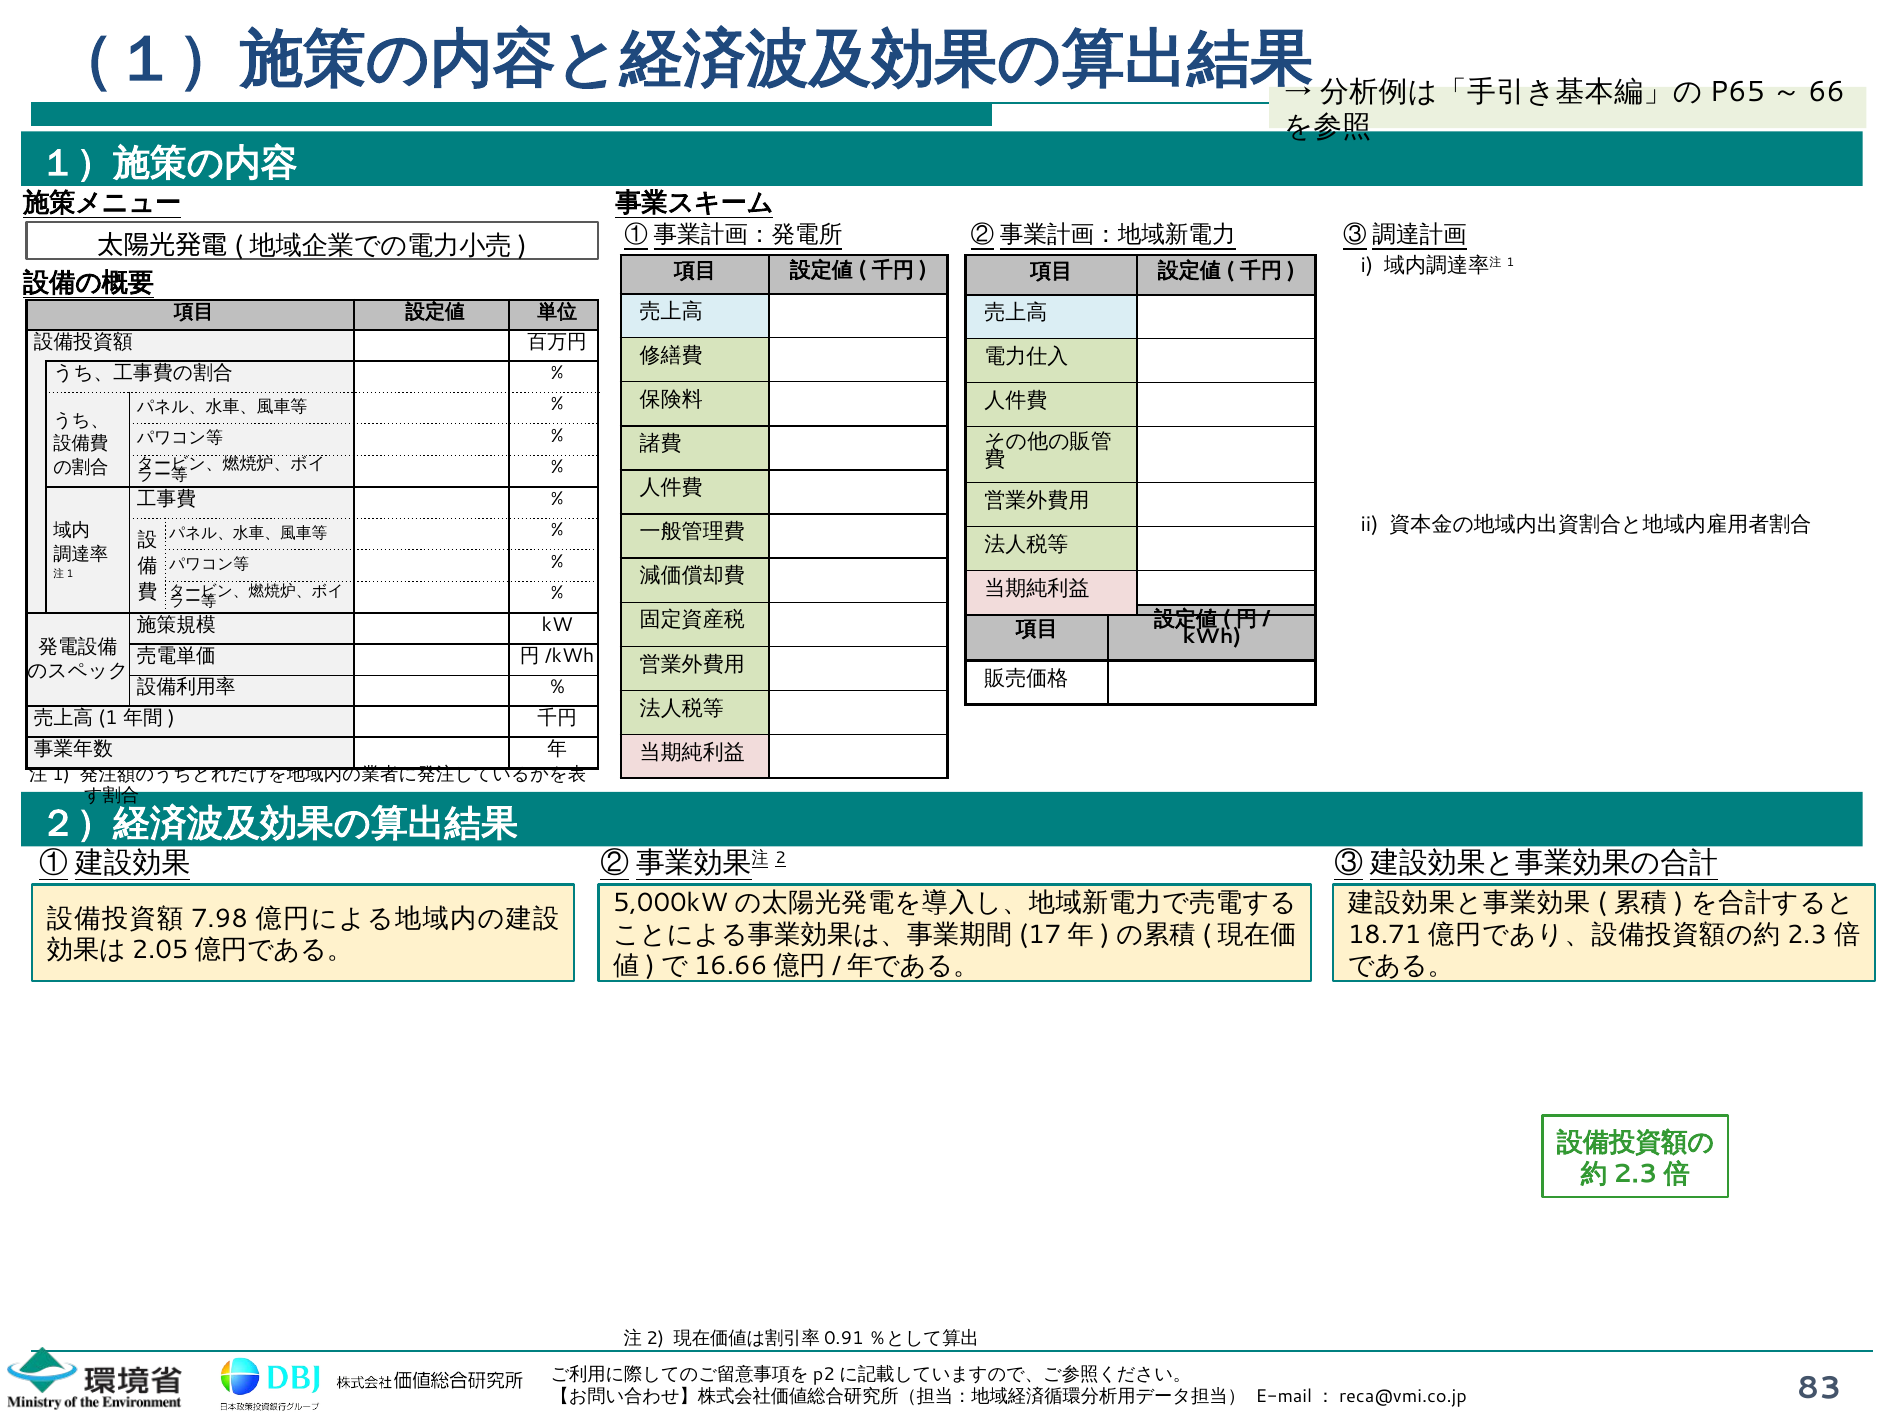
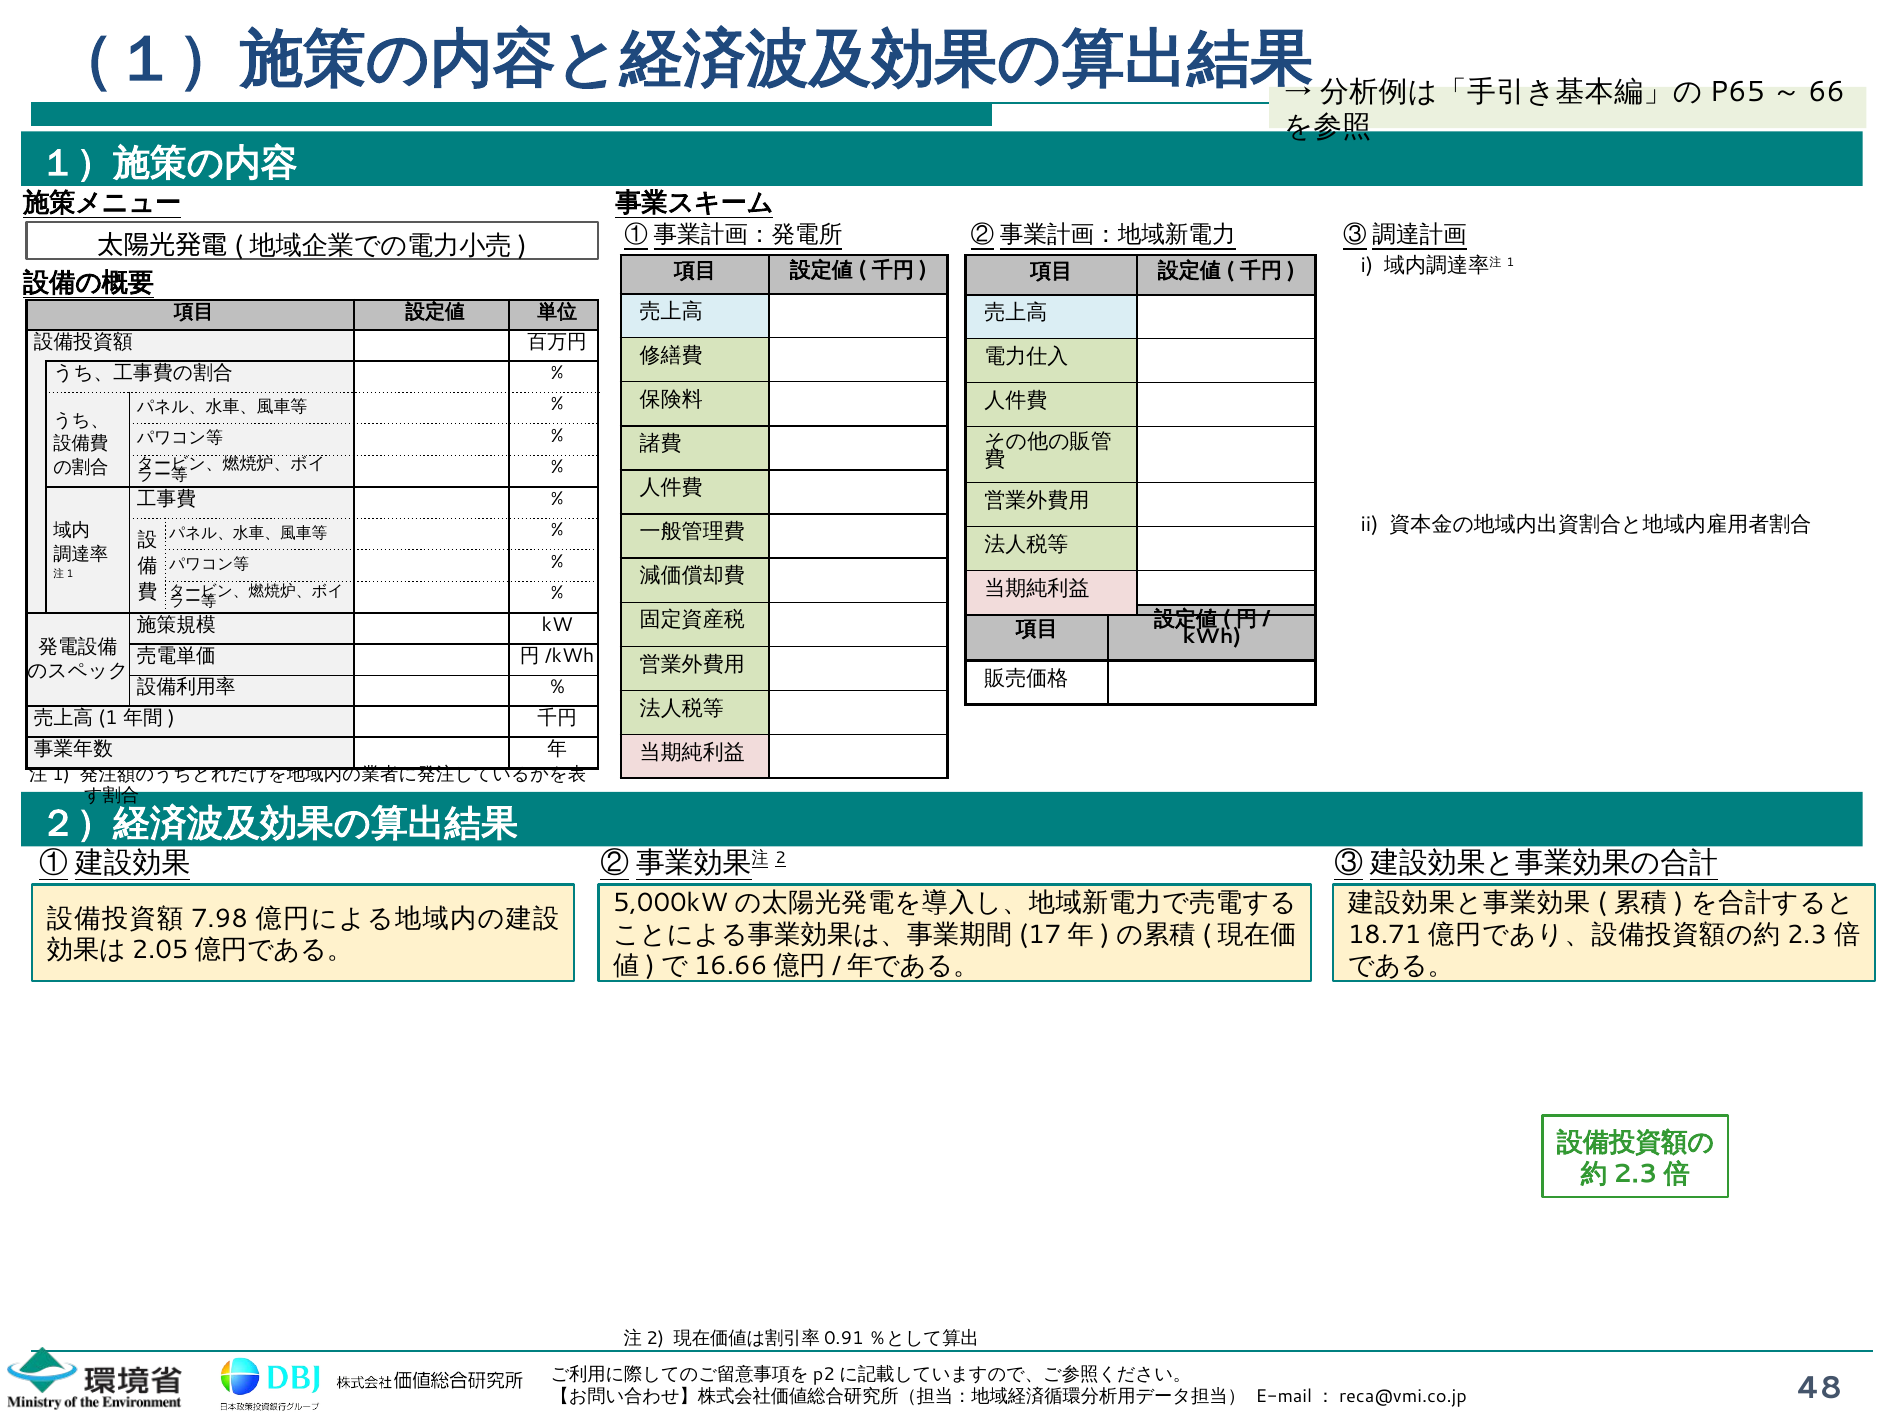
83: 83 -> 48
